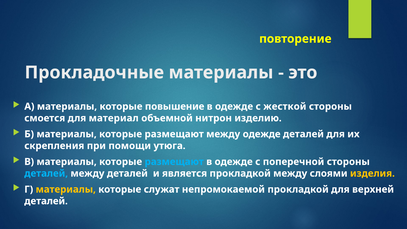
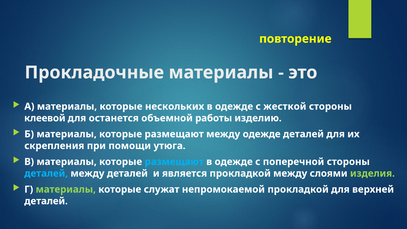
повышение: повышение -> нескольких
смоется: смоется -> клеевой
материал: материал -> останется
нитрон: нитрон -> работы
изделия colour: yellow -> light green
материалы at (66, 189) colour: yellow -> light green
